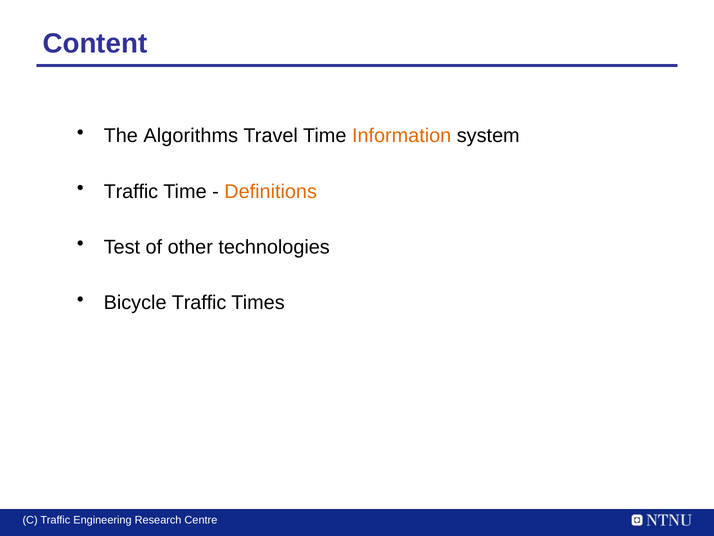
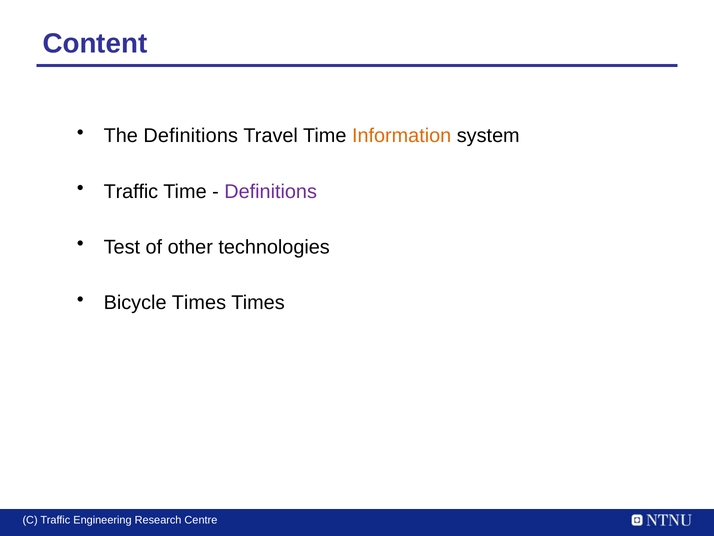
The Algorithms: Algorithms -> Definitions
Definitions at (271, 191) colour: orange -> purple
Bicycle Traffic: Traffic -> Times
